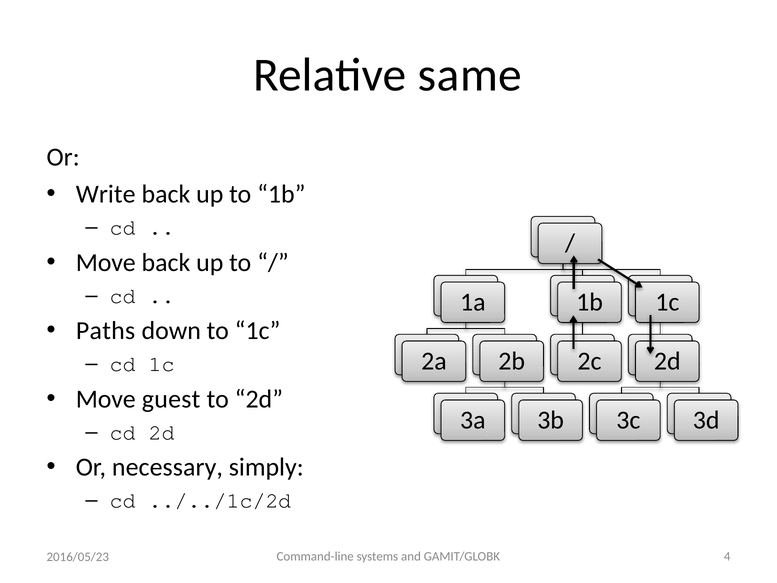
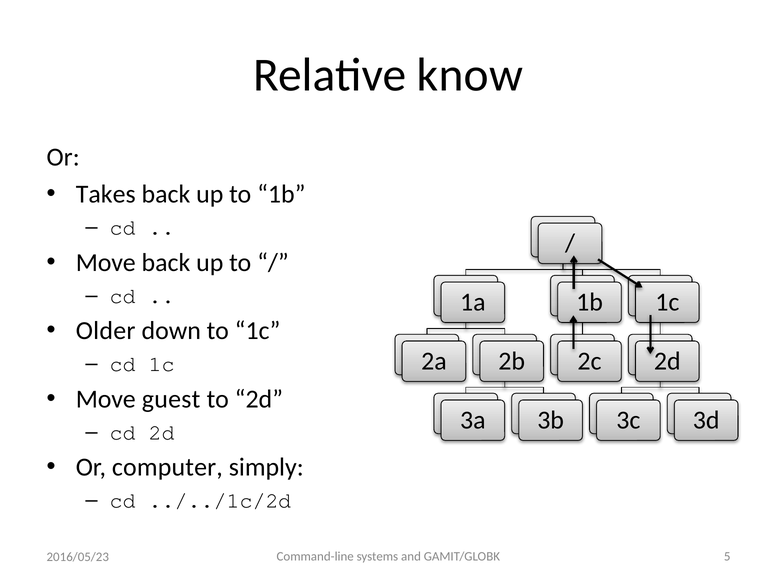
same: same -> know
Write: Write -> Takes
Paths: Paths -> Older
necessary: necessary -> computer
4: 4 -> 5
